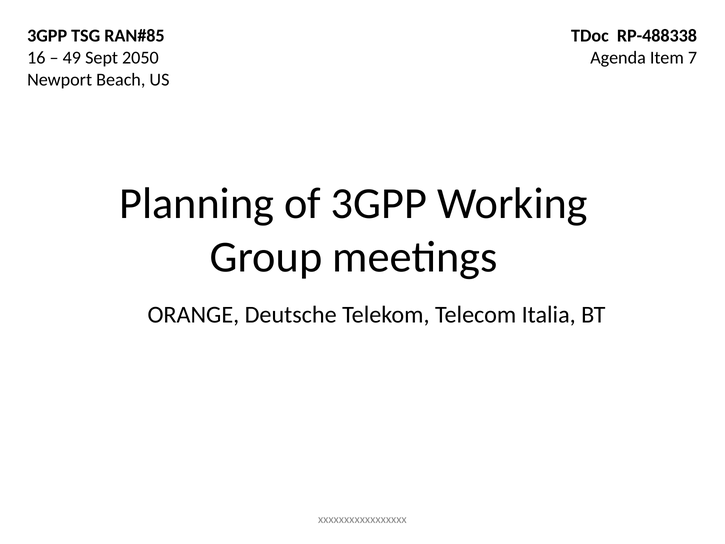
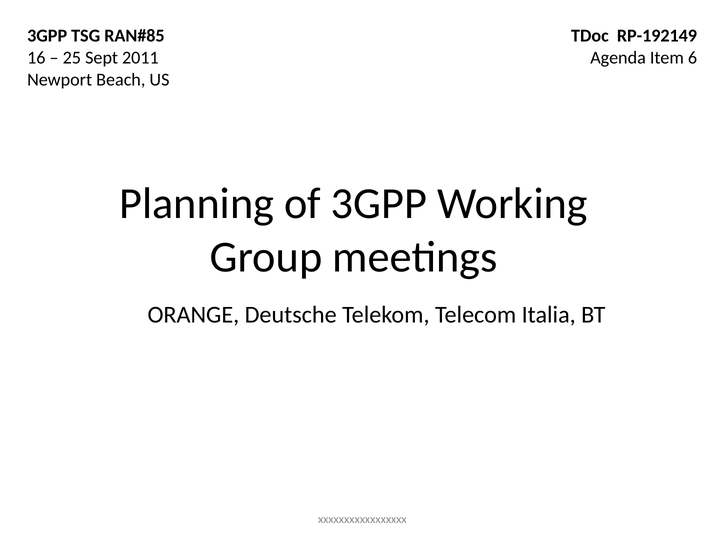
RP-488338: RP-488338 -> RP-192149
49: 49 -> 25
2050: 2050 -> 2011
7: 7 -> 6
